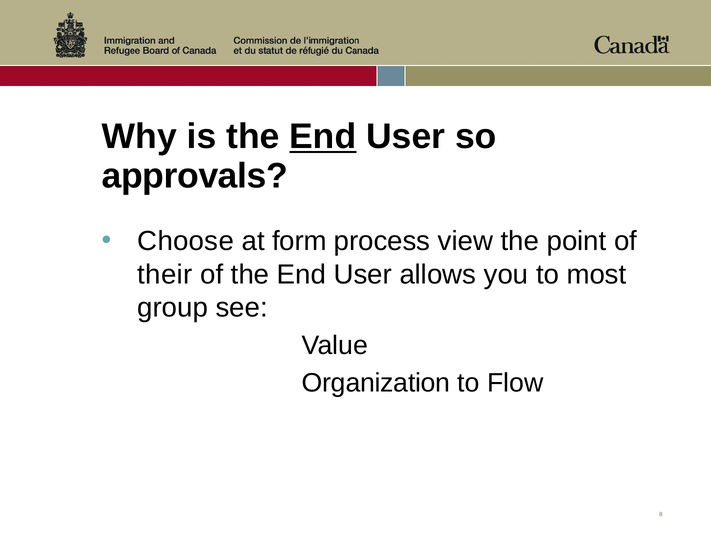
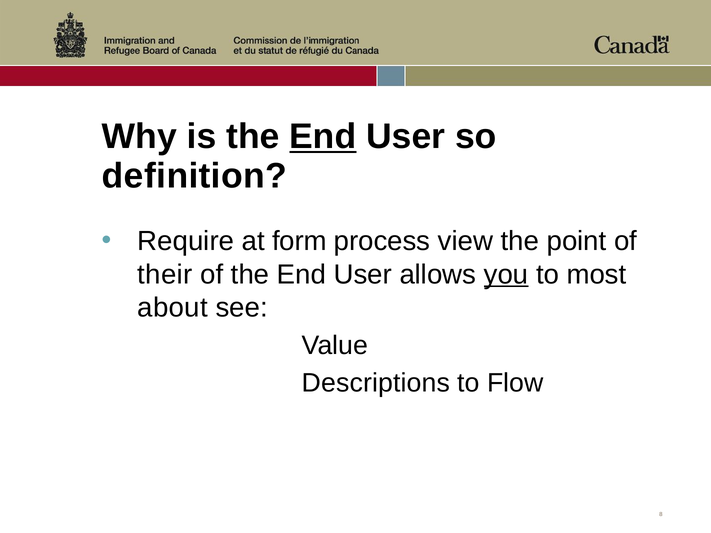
approvals: approvals -> definition
Choose: Choose -> Require
you underline: none -> present
group: group -> about
Organization: Organization -> Descriptions
